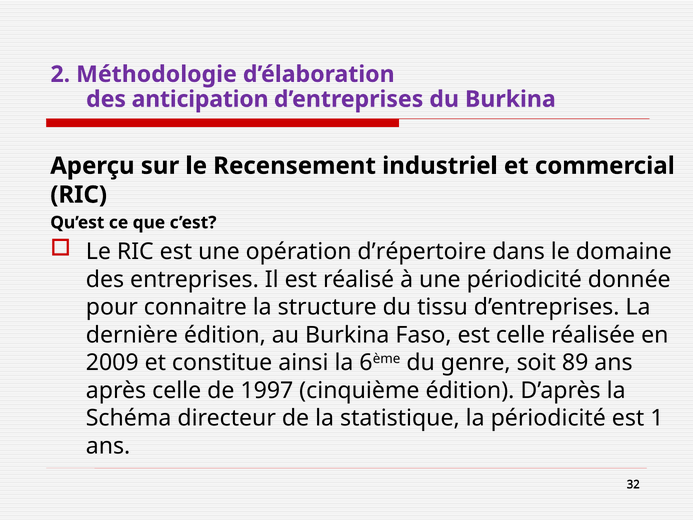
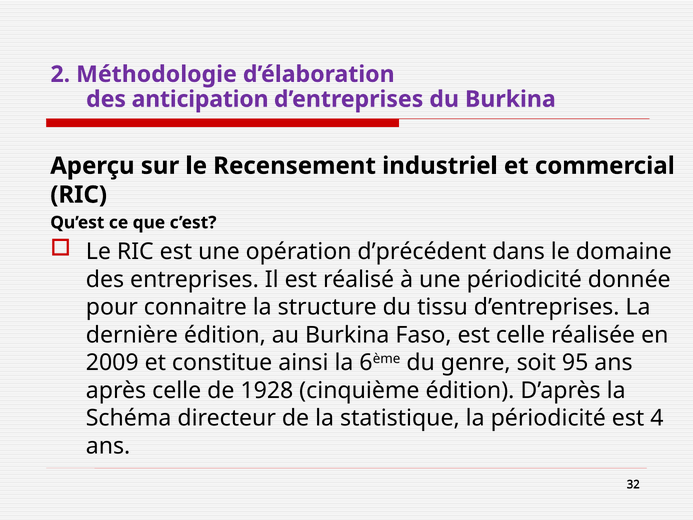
d’répertoire: d’répertoire -> d’précédent
89: 89 -> 95
1997: 1997 -> 1928
1: 1 -> 4
